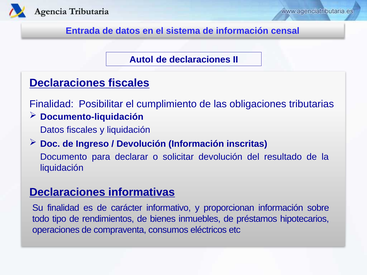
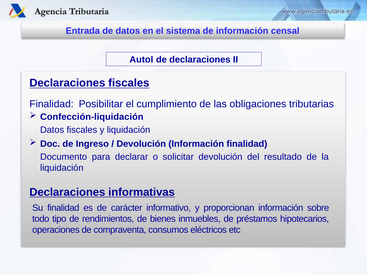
Documento-liquidación: Documento-liquidación -> Confección-liquidación
Información inscritas: inscritas -> finalidad
